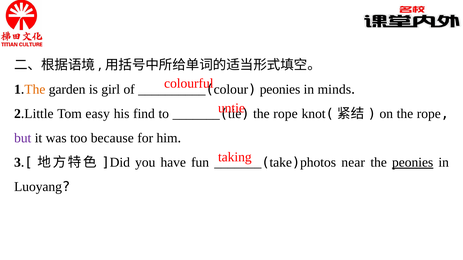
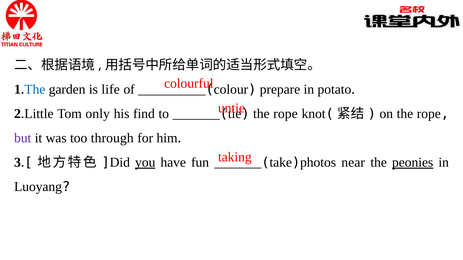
The at (35, 90) colour: orange -> blue
girl: girl -> life
peonies at (280, 90): peonies -> prepare
minds: minds -> potato
easy: easy -> only
because: because -> through
you underline: none -> present
